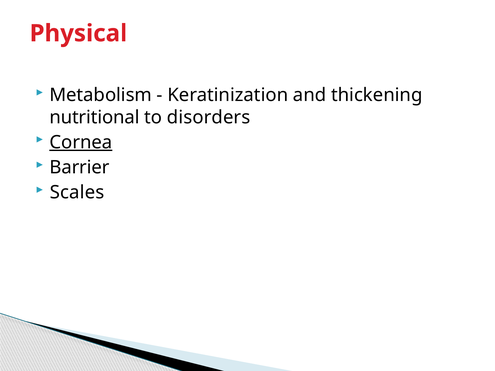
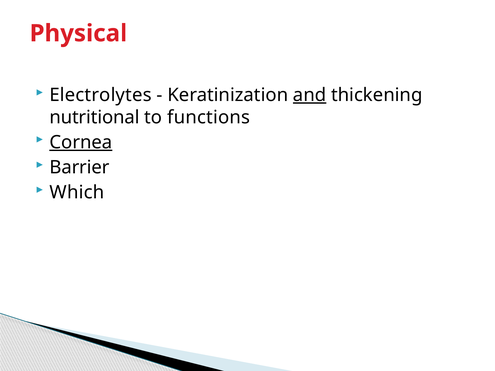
Metabolism: Metabolism -> Electrolytes
and underline: none -> present
disorders: disorders -> functions
Scales: Scales -> Which
